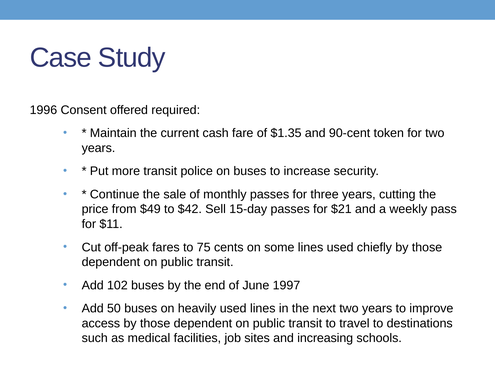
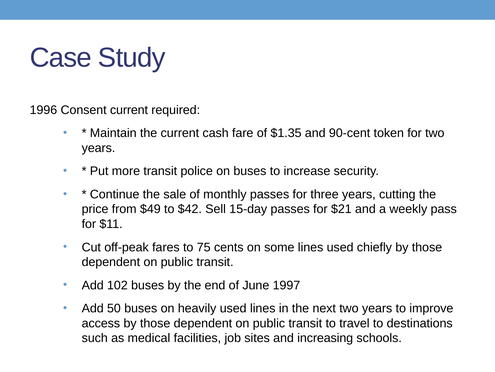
Consent offered: offered -> current
